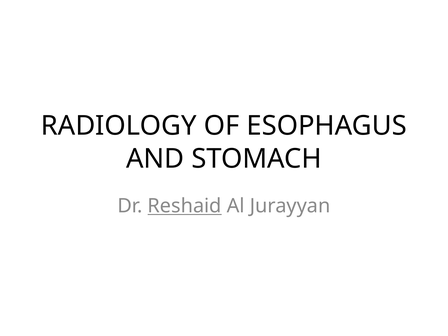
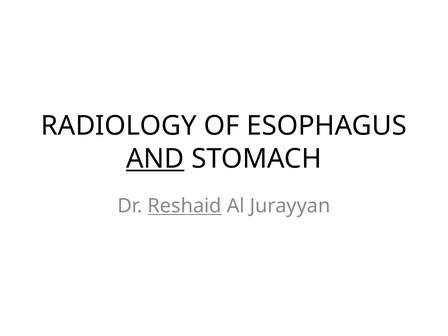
AND underline: none -> present
